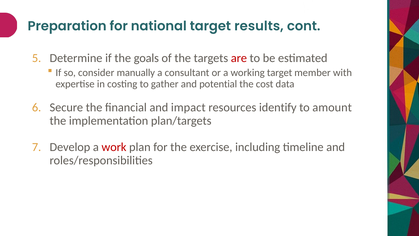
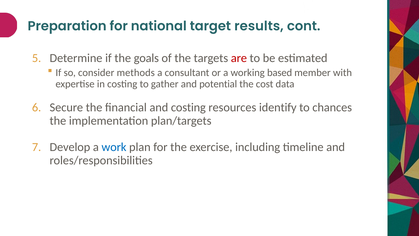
manually: manually -> methods
working target: target -> based
and impact: impact -> costing
amount: amount -> chances
work colour: red -> blue
